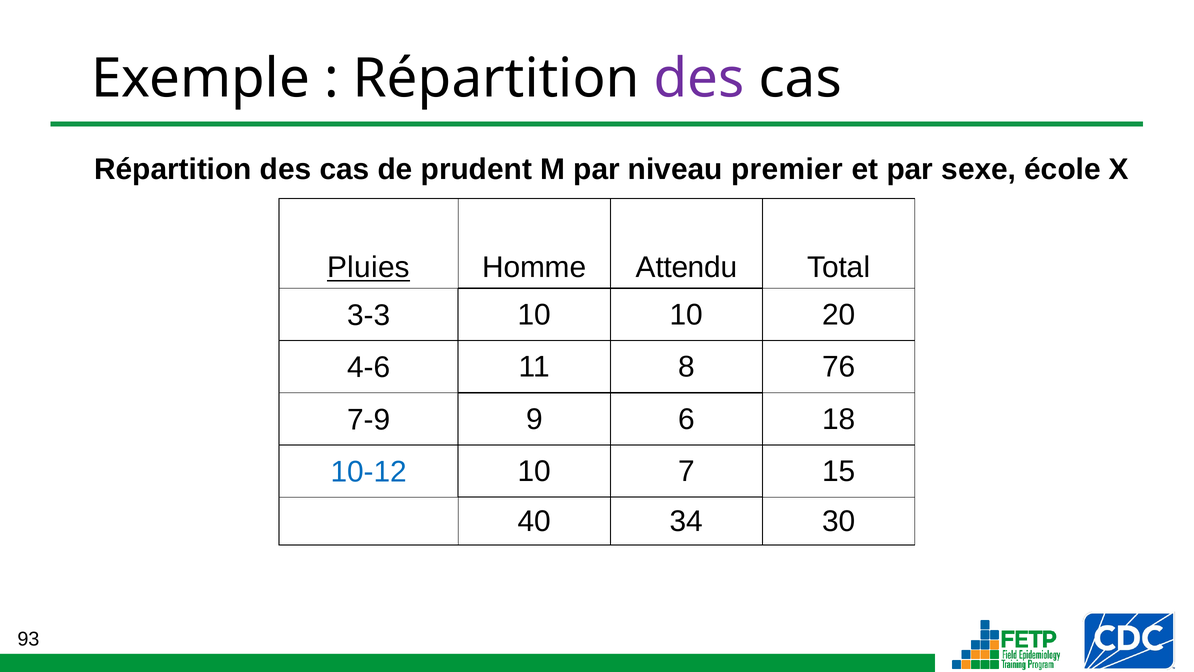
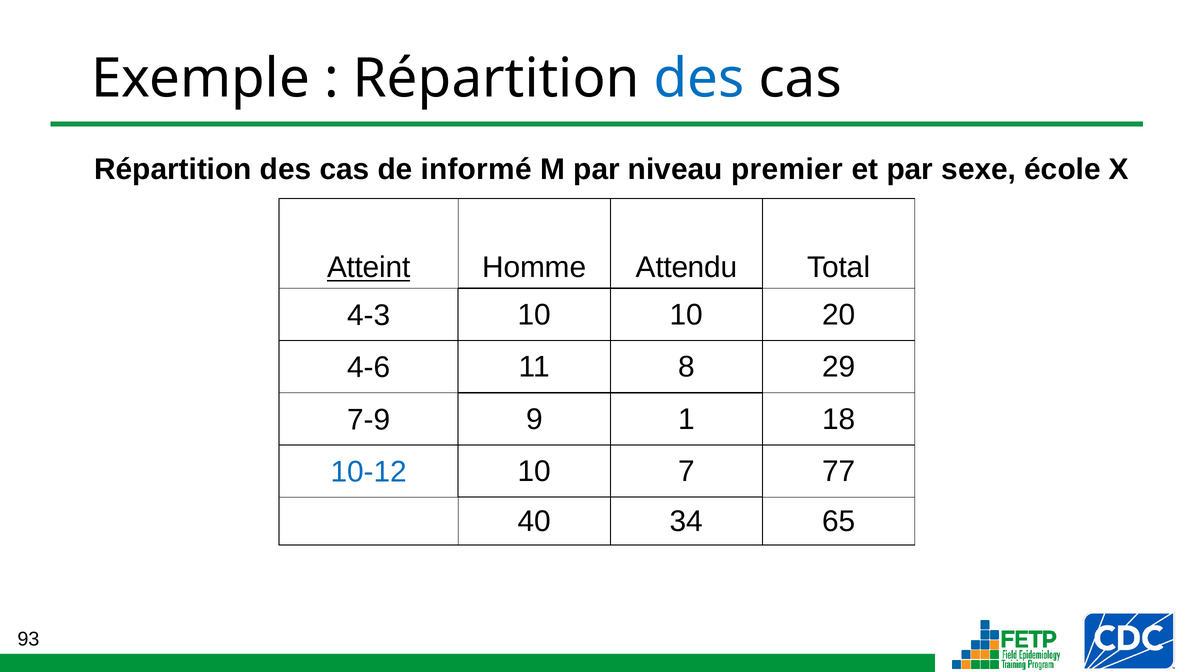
des at (699, 78) colour: purple -> blue
prudent: prudent -> informé
Pluies: Pluies -> Atteint
3-3: 3-3 -> 4-3
76: 76 -> 29
6: 6 -> 1
15: 15 -> 77
30: 30 -> 65
